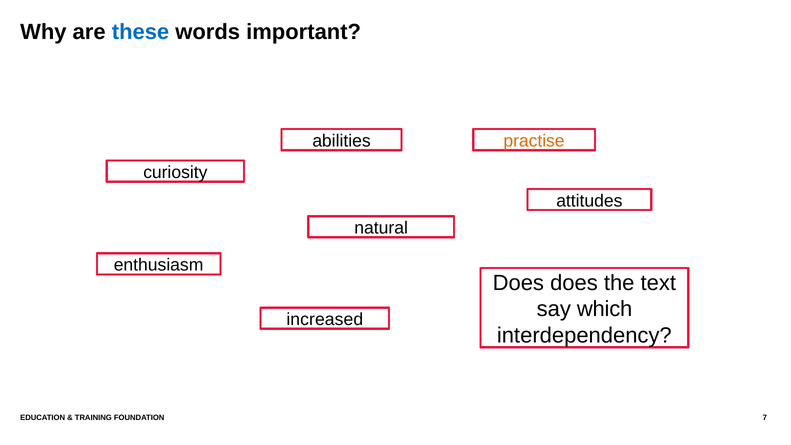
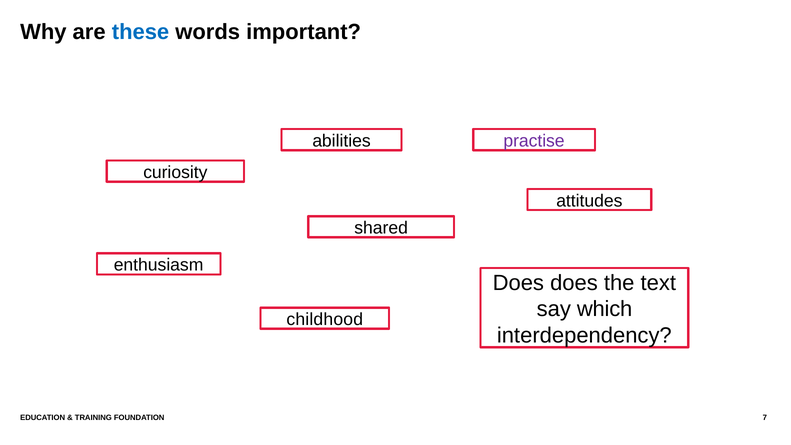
practise colour: orange -> purple
natural: natural -> shared
increased: increased -> childhood
